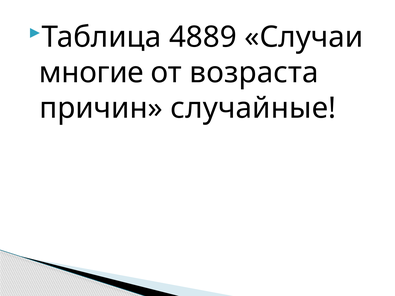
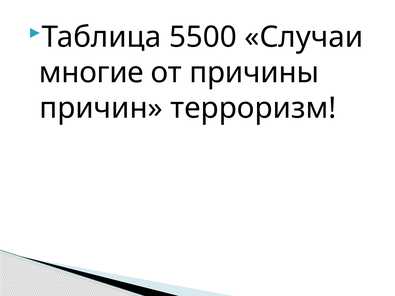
4889: 4889 -> 5500
возраста: возраста -> причины
случайные: случайные -> терроризм
